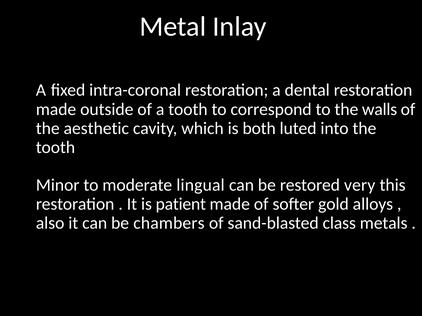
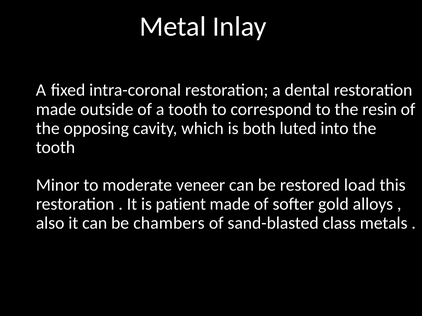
walls: walls -> resin
aesthetic: aesthetic -> opposing
lingual: lingual -> veneer
very: very -> load
